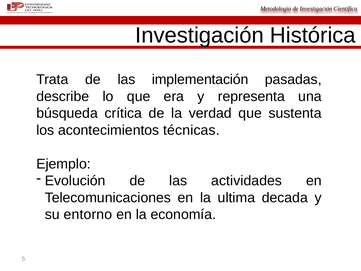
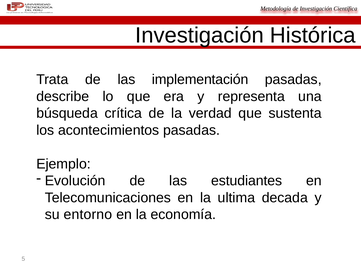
acontecimientos técnicas: técnicas -> pasadas
actividades: actividades -> estudiantes
